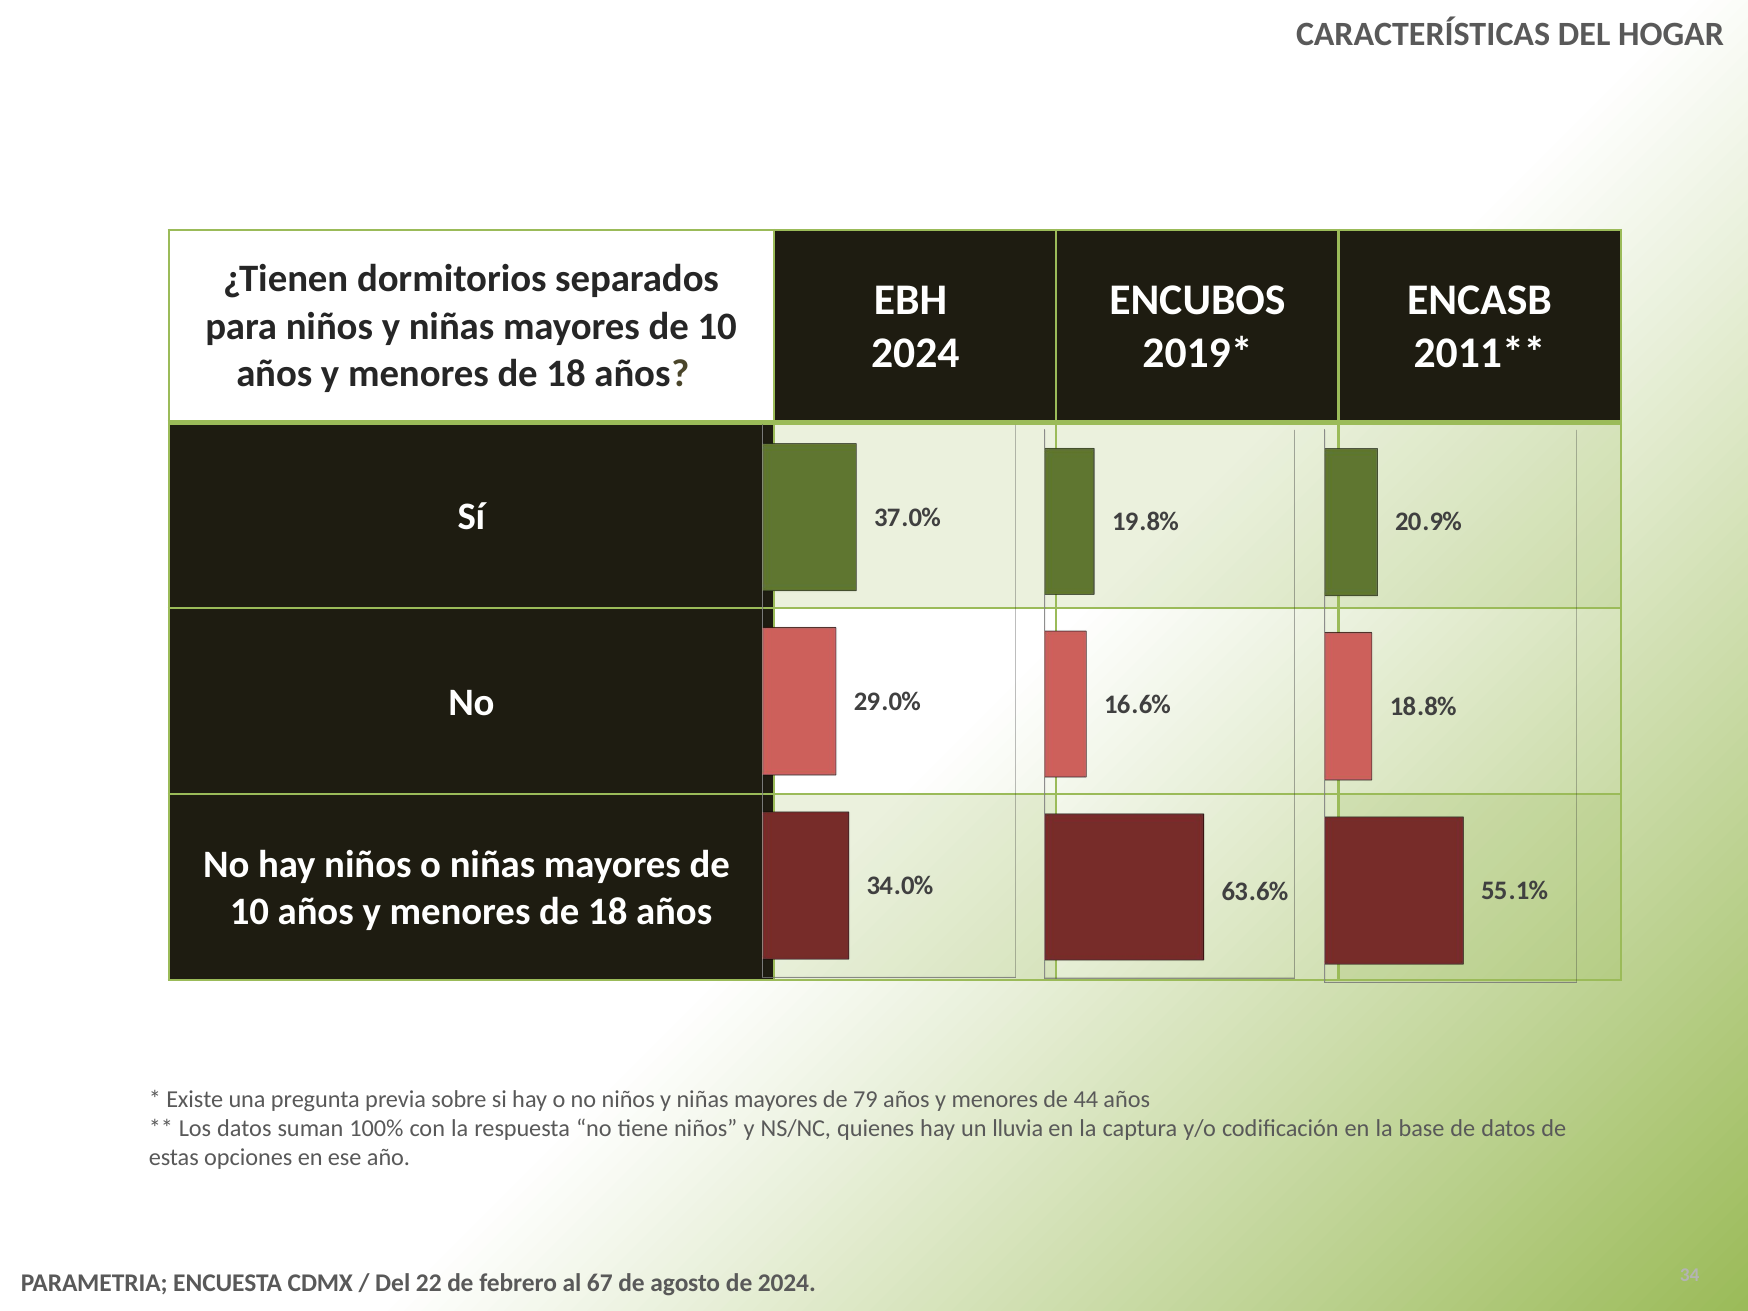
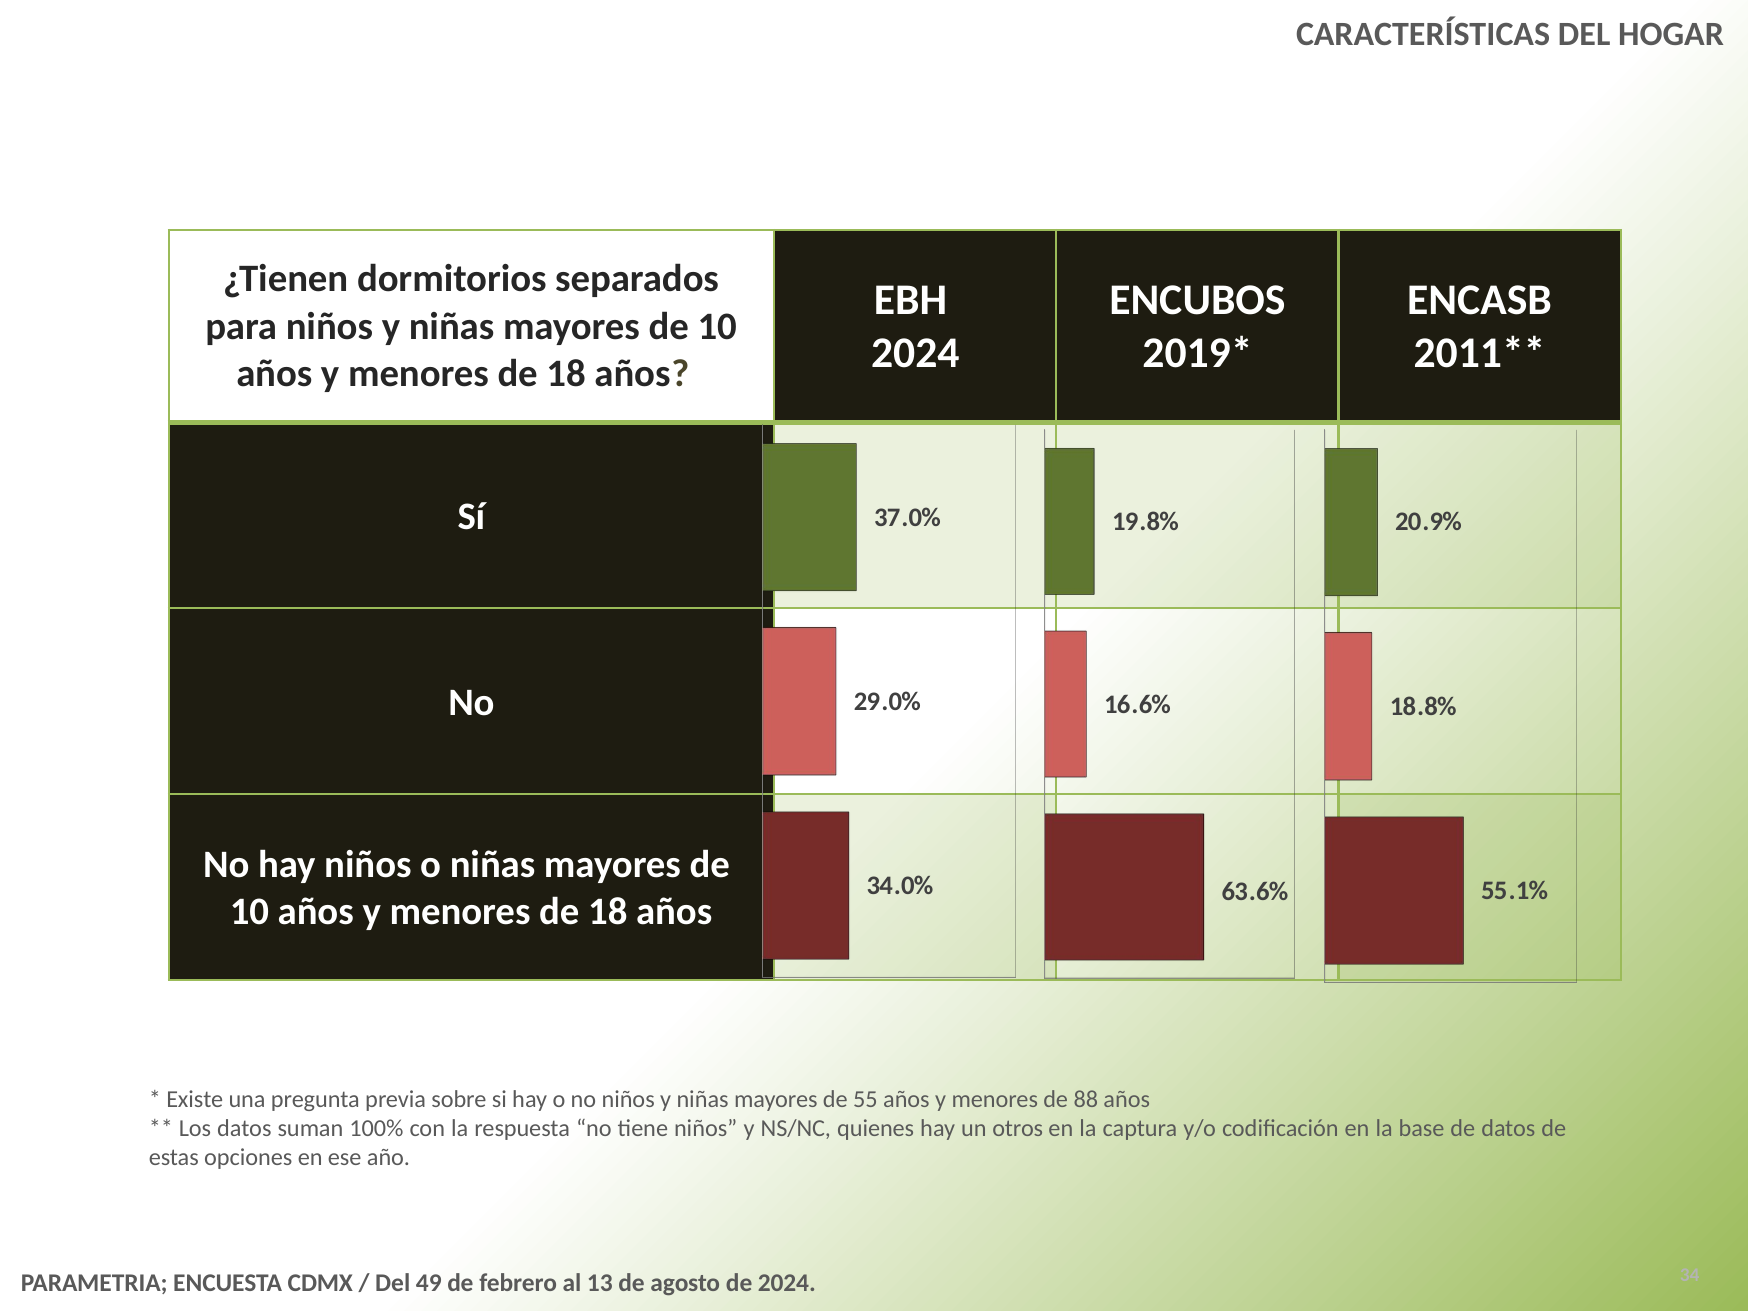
79: 79 -> 55
44: 44 -> 88
lluvia: lluvia -> otros
22: 22 -> 49
67: 67 -> 13
